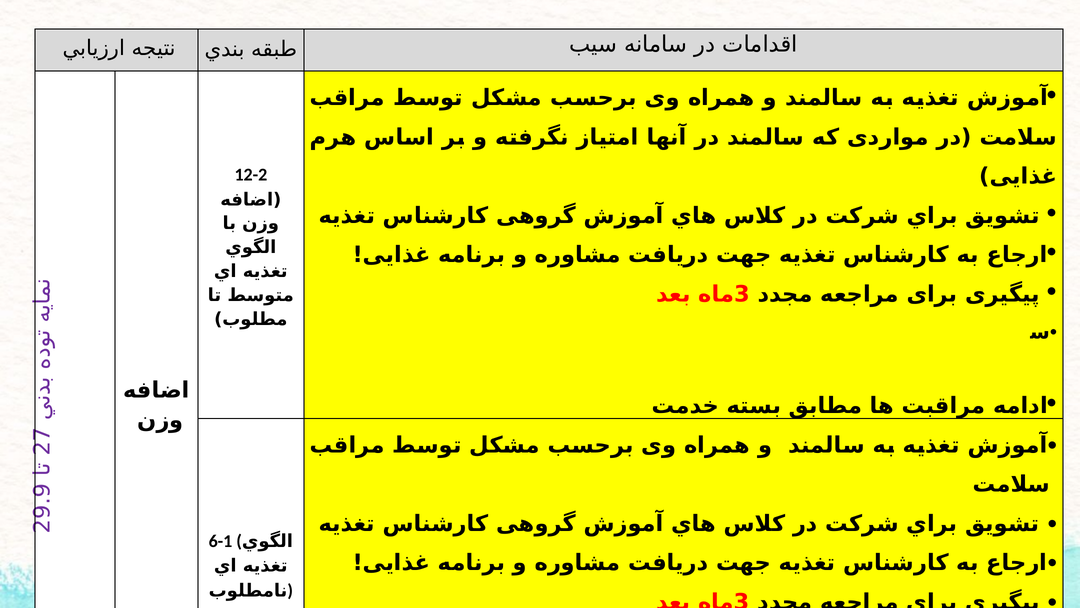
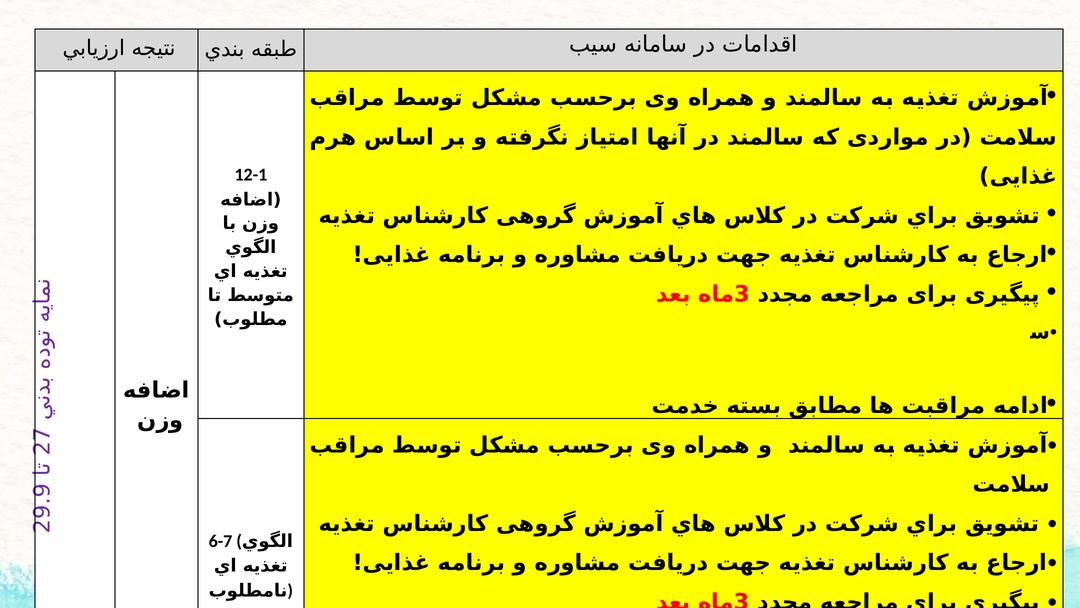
12-2: 12-2 -> 12-1
6-1: 6-1 -> 6-7
